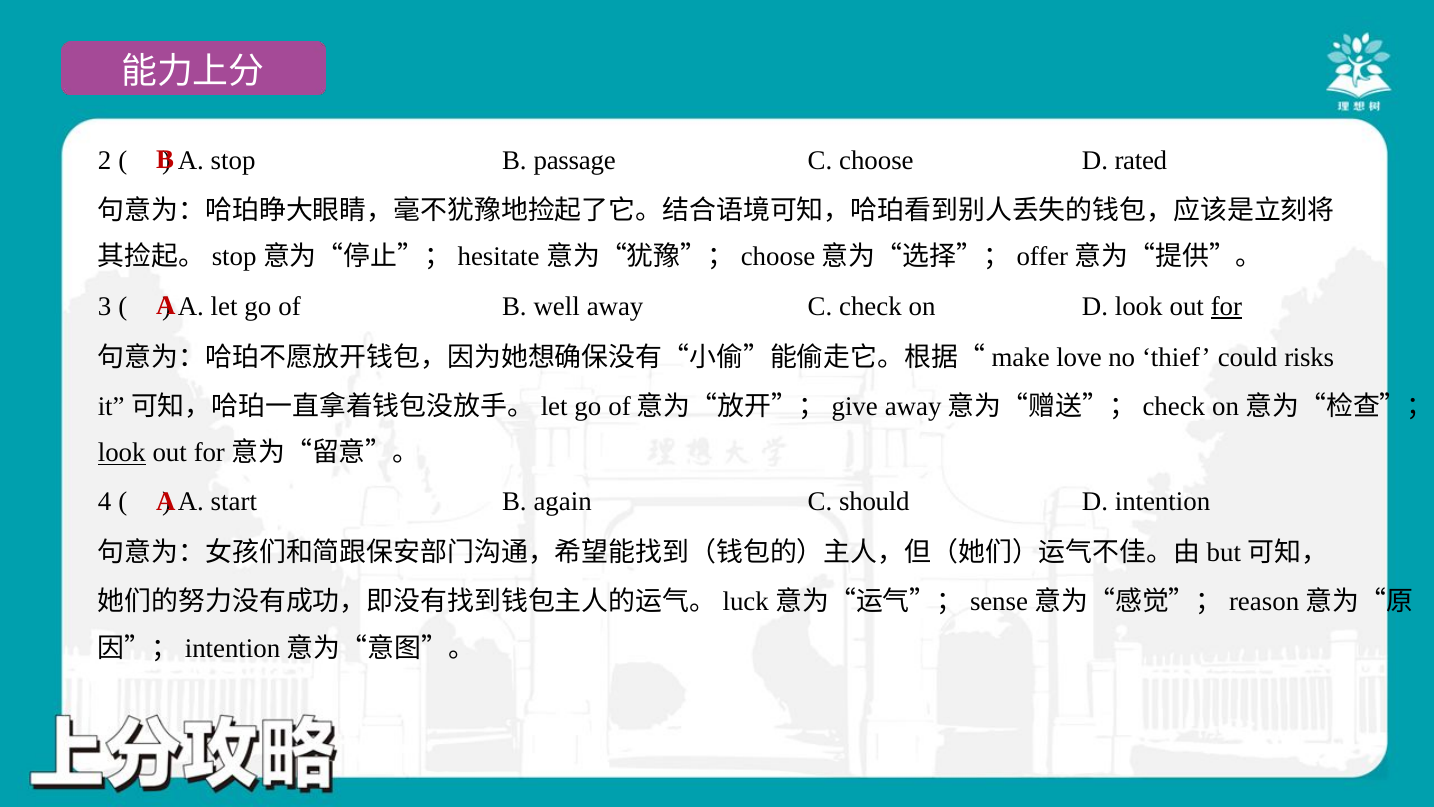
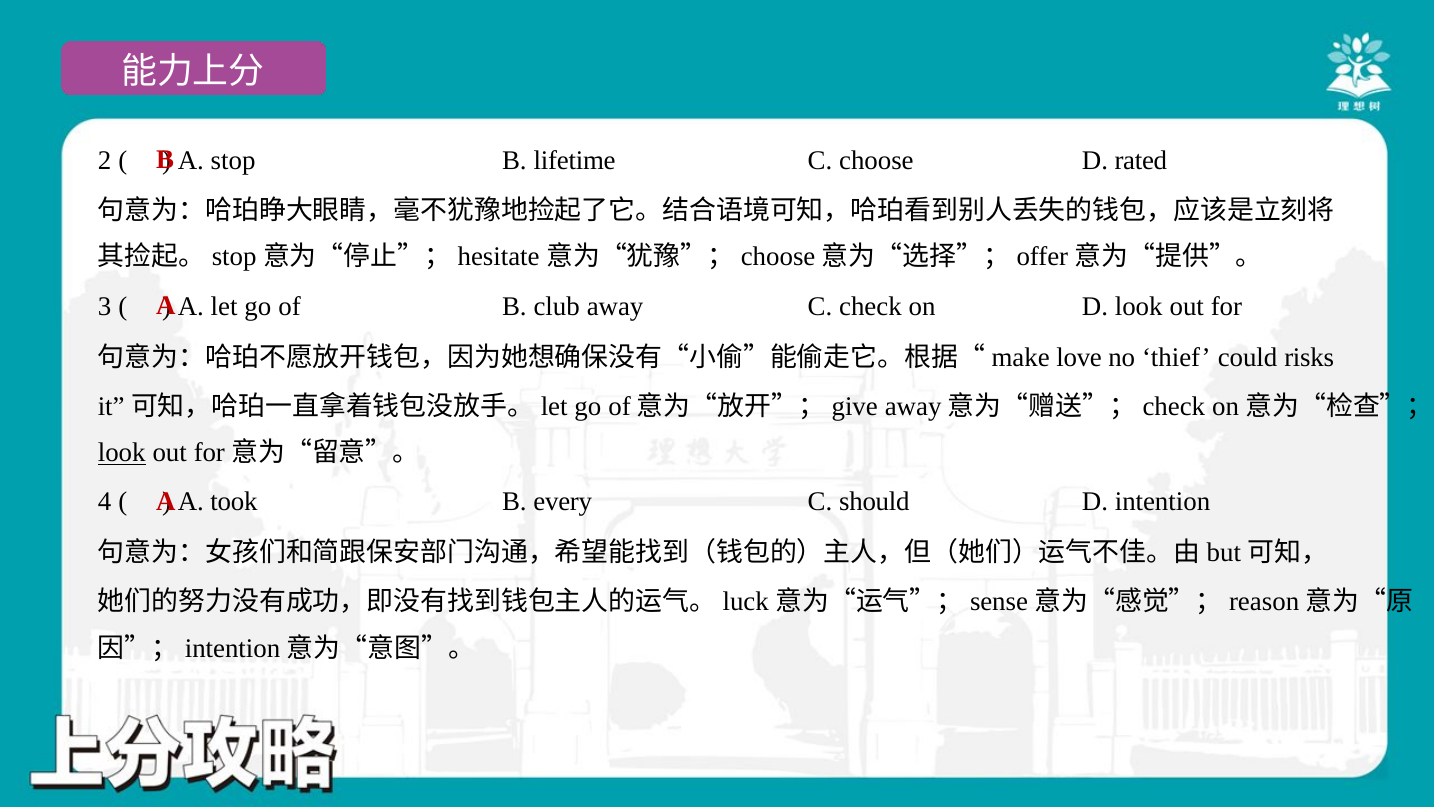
passage: passage -> lifetime
well: well -> club
for underline: present -> none
start: start -> took
again: again -> every
